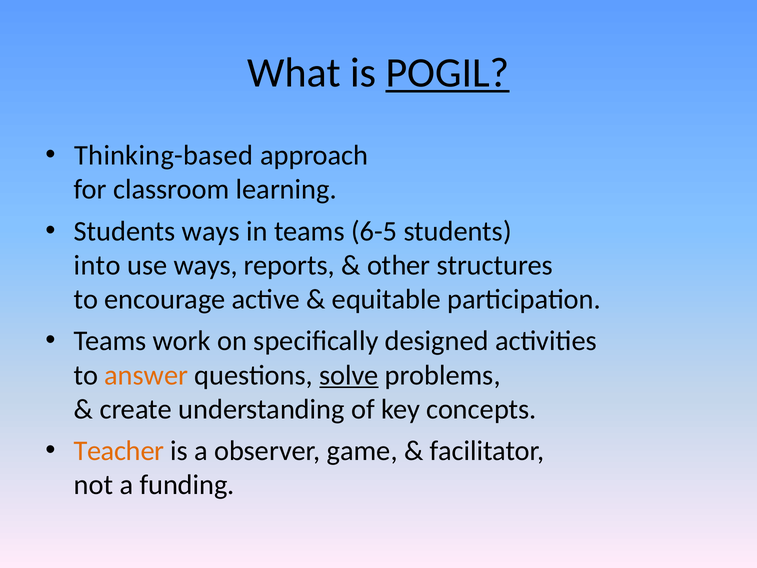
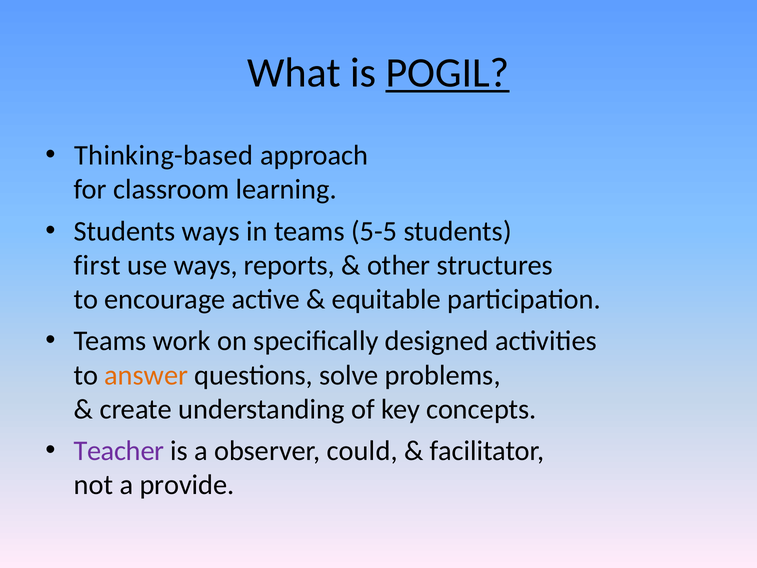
6-5: 6-5 -> 5-5
into: into -> first
solve underline: present -> none
Teacher colour: orange -> purple
game: game -> could
funding: funding -> provide
